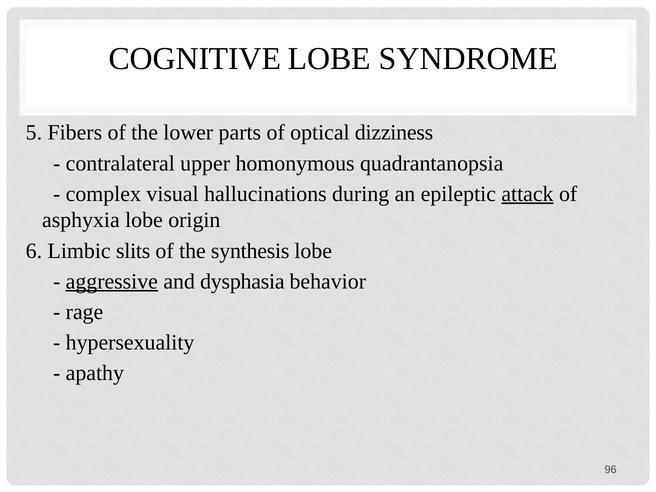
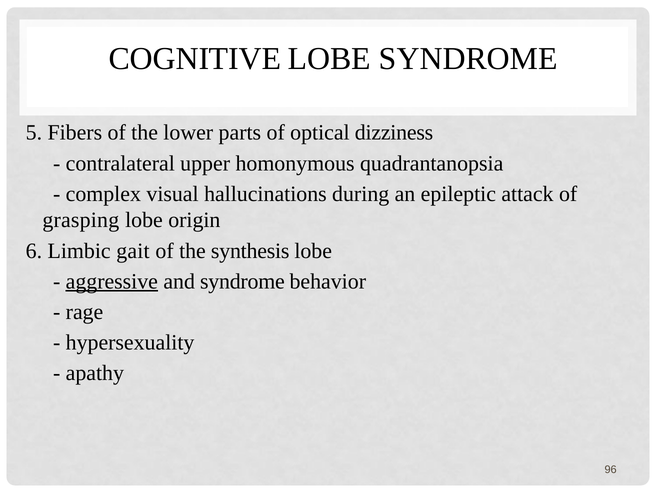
attack underline: present -> none
asphyxia: asphyxia -> grasping
slits: slits -> gait
and dysphasia: dysphasia -> syndrome
